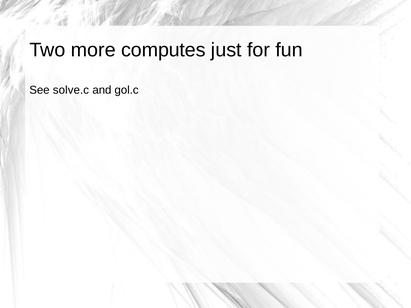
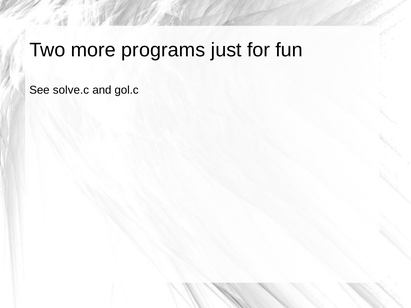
computes: computes -> programs
